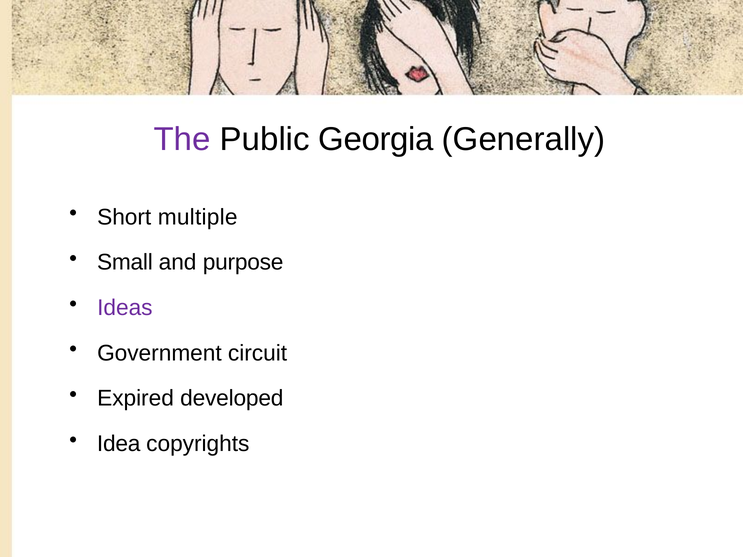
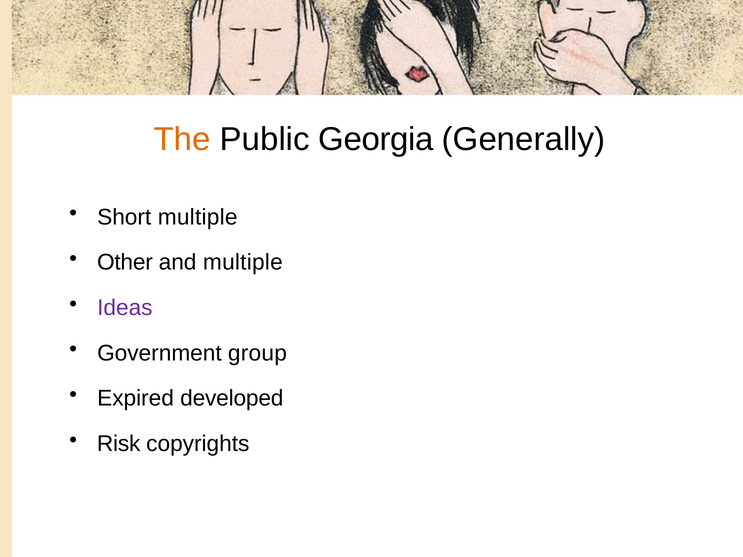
The colour: purple -> orange
Small: Small -> Other
and purpose: purpose -> multiple
circuit: circuit -> group
Idea: Idea -> Risk
